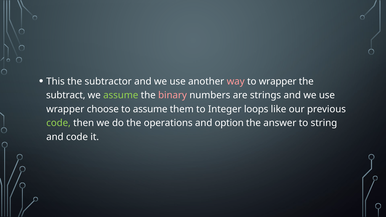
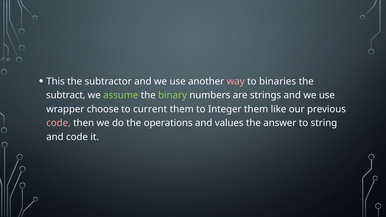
to wrapper: wrapper -> binaries
binary colour: pink -> light green
to assume: assume -> current
Integer loops: loops -> them
code at (58, 123) colour: light green -> pink
option: option -> values
